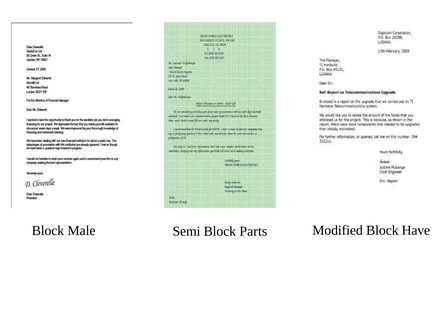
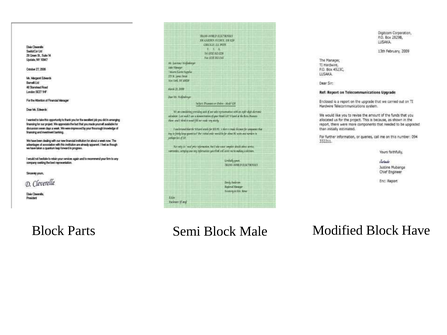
Male: Male -> Parts
Parts: Parts -> Male
